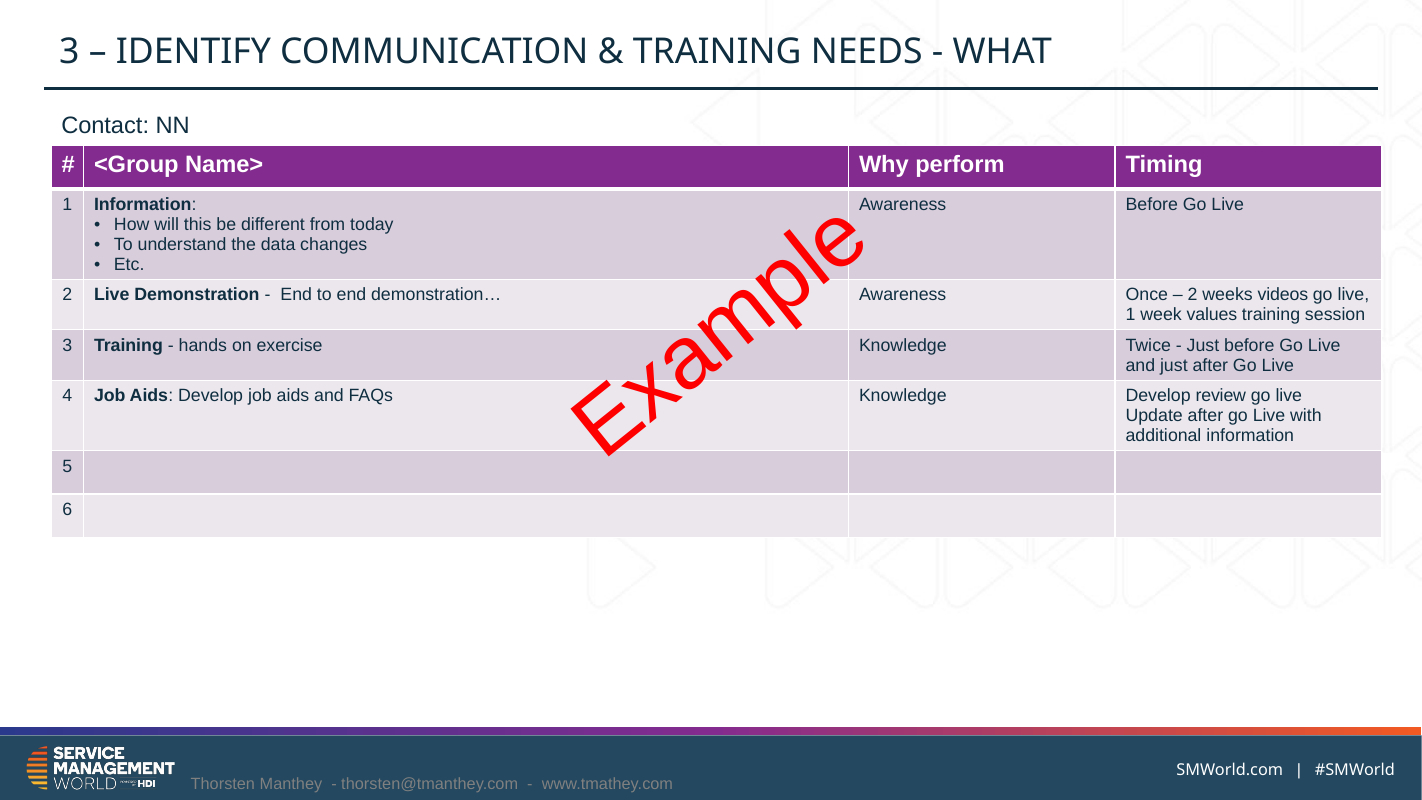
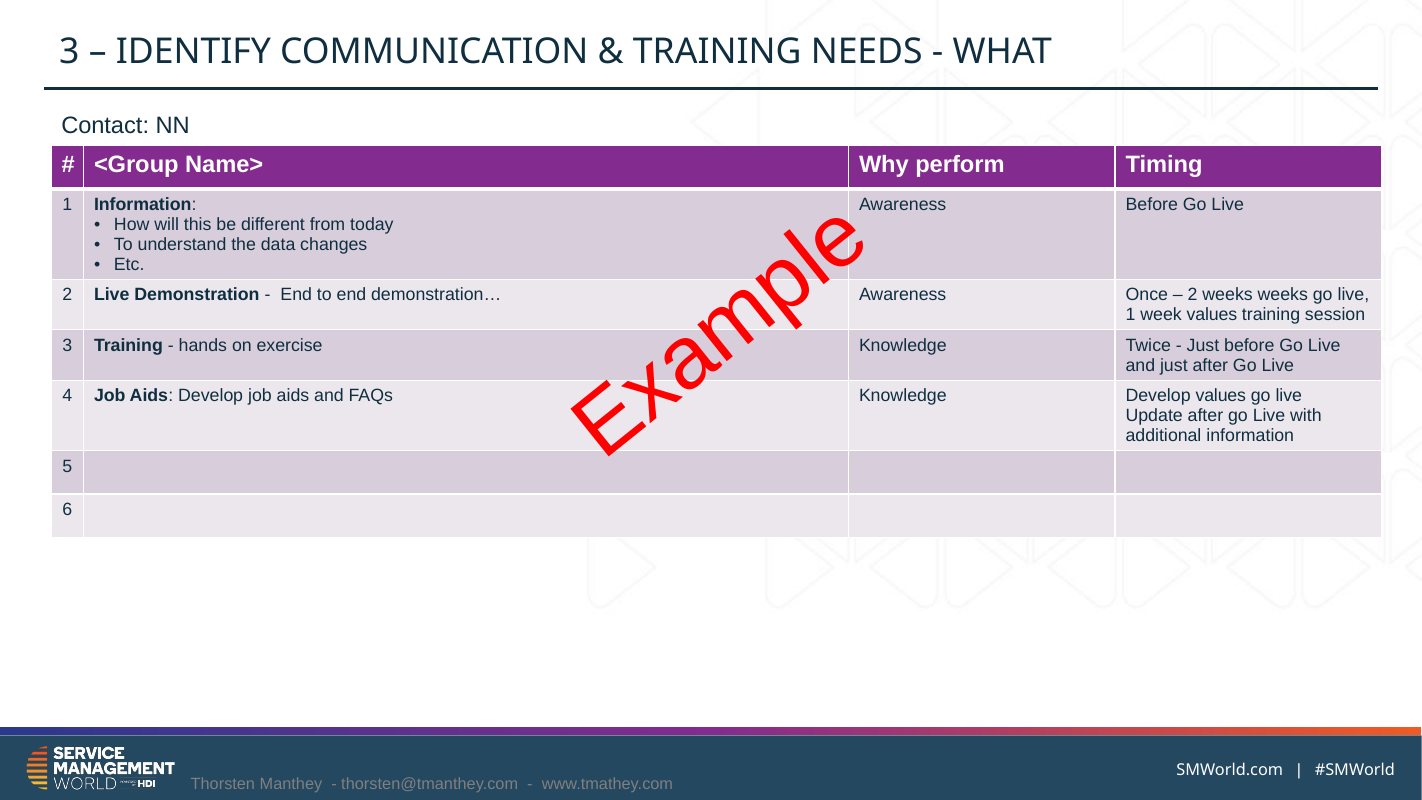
weeks videos: videos -> weeks
Develop review: review -> values
